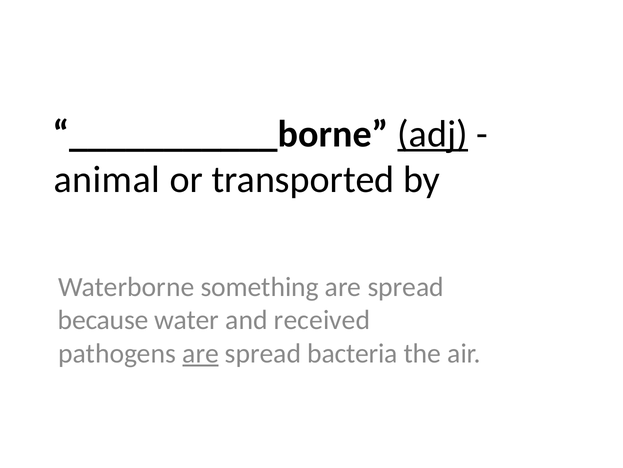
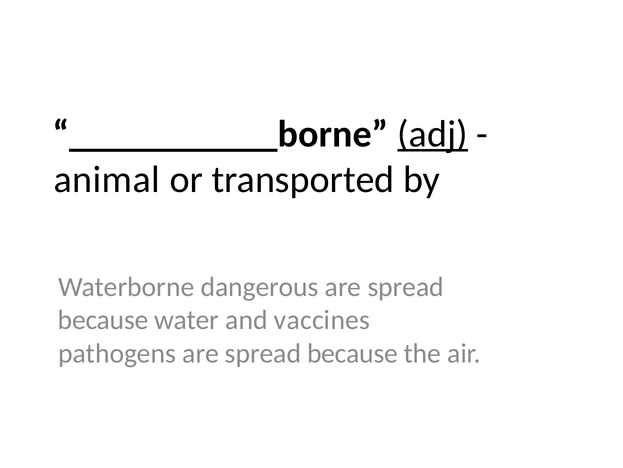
something: something -> dangerous
received: received -> vaccines
are at (201, 353) underline: present -> none
bacteria at (352, 353): bacteria -> because
